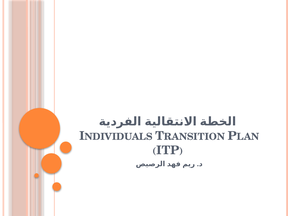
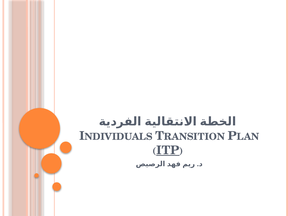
ITP underline: none -> present
